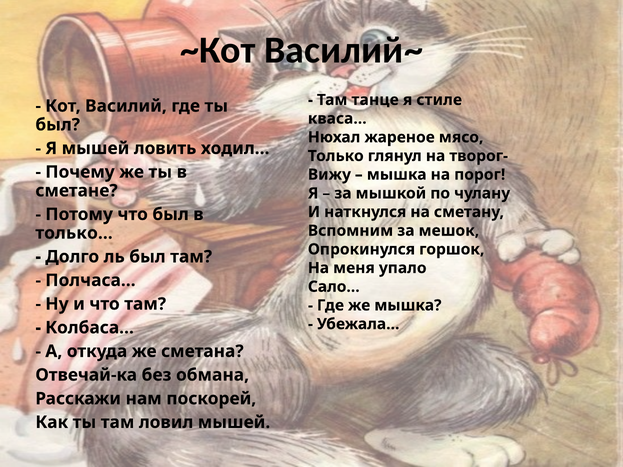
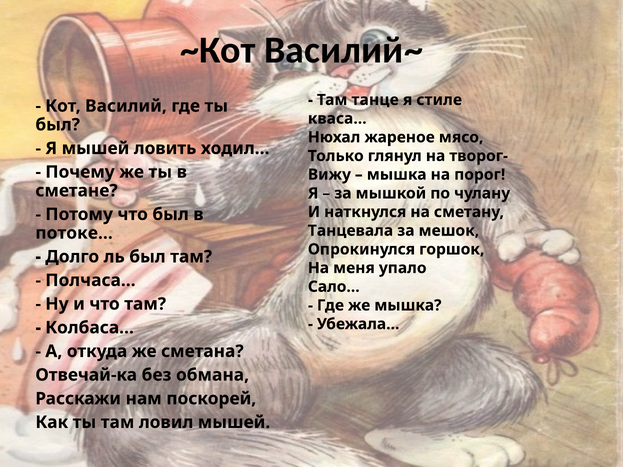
Вспомним: Вспомним -> Танцевала
только…: только… -> потоке…
